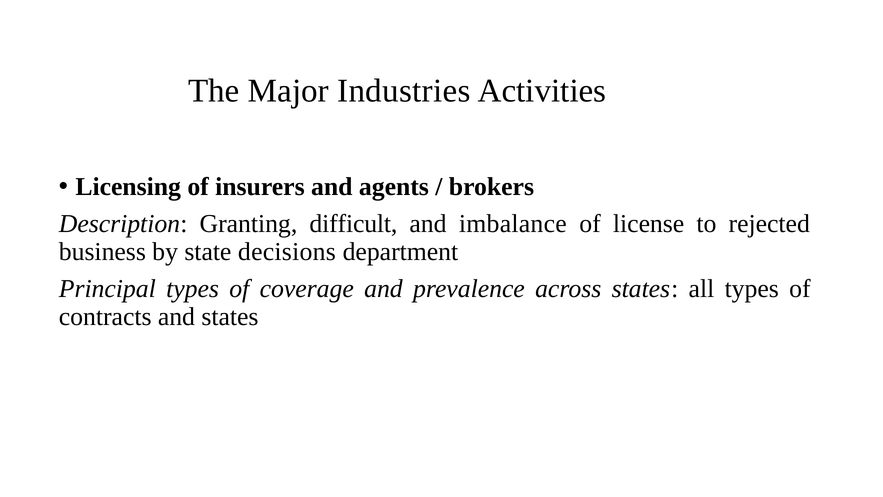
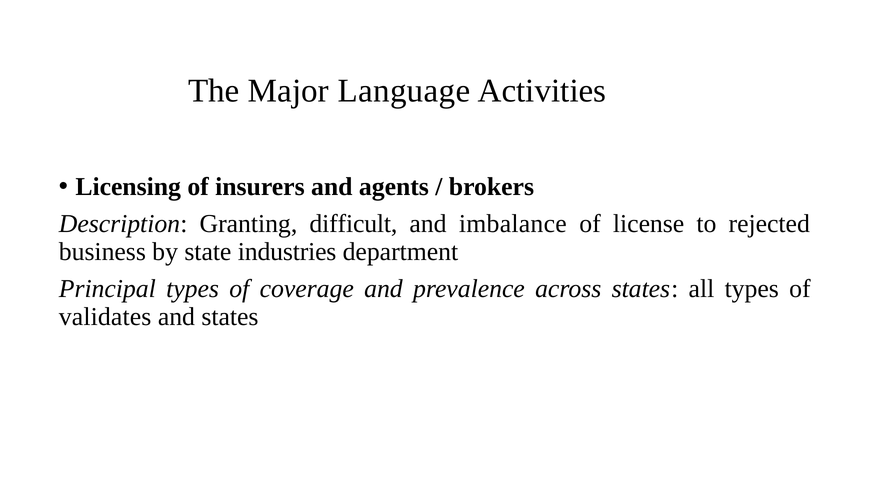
Industries: Industries -> Language
decisions: decisions -> industries
contracts: contracts -> validates
